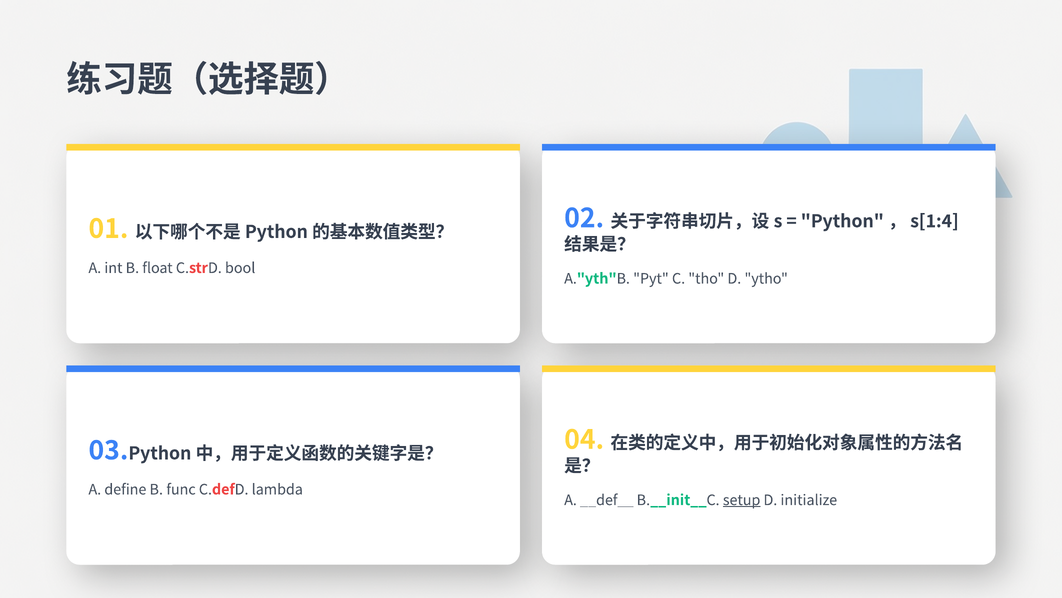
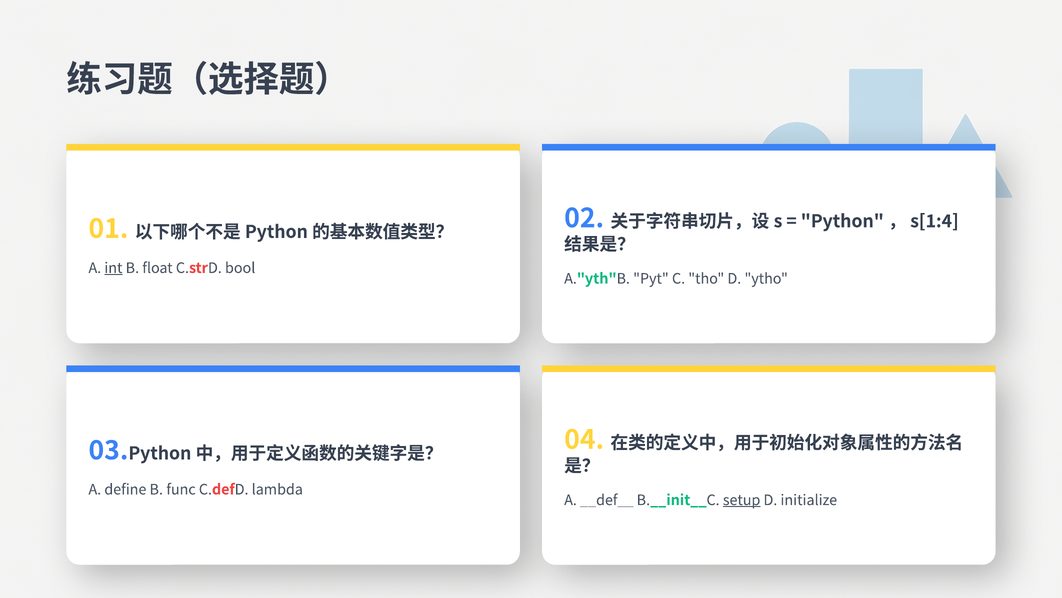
int underline: none -> present
